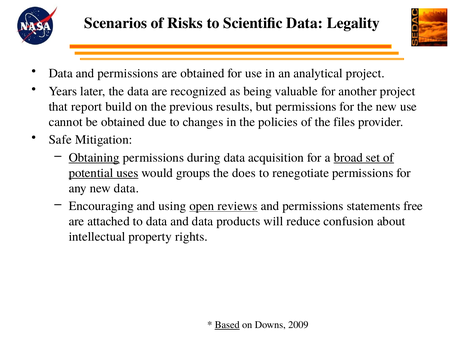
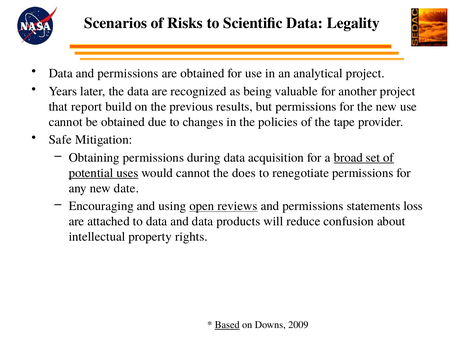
files: files -> tape
Obtaining underline: present -> none
would groups: groups -> cannot
new data: data -> date
free: free -> loss
